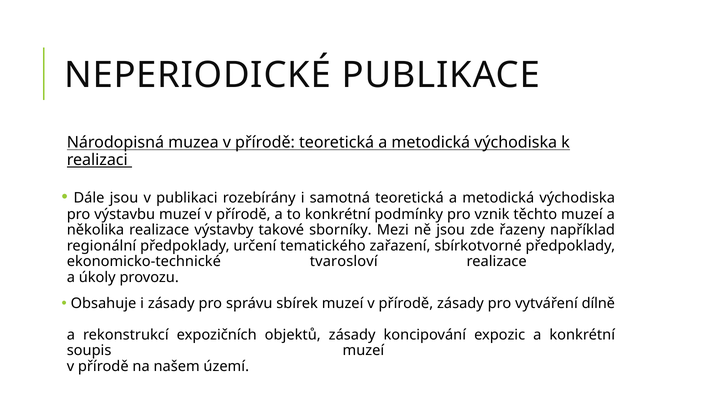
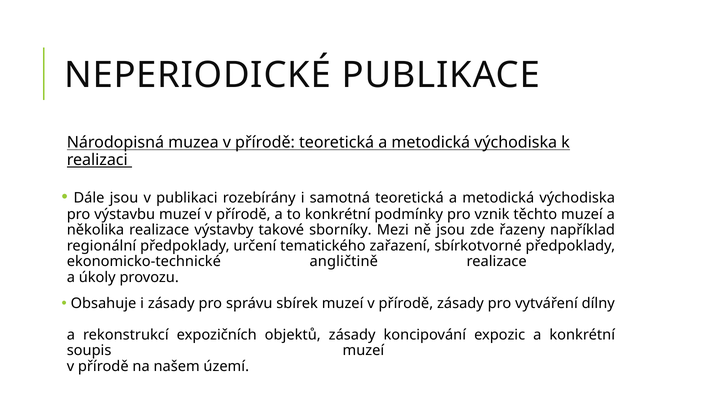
tvarosloví: tvarosloví -> angličtině
dílně: dílně -> dílny
